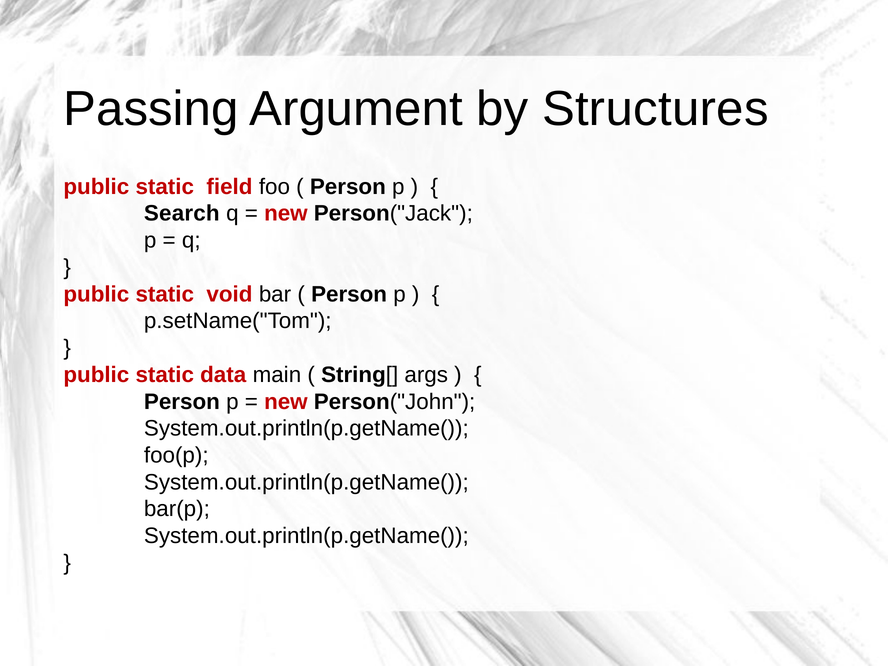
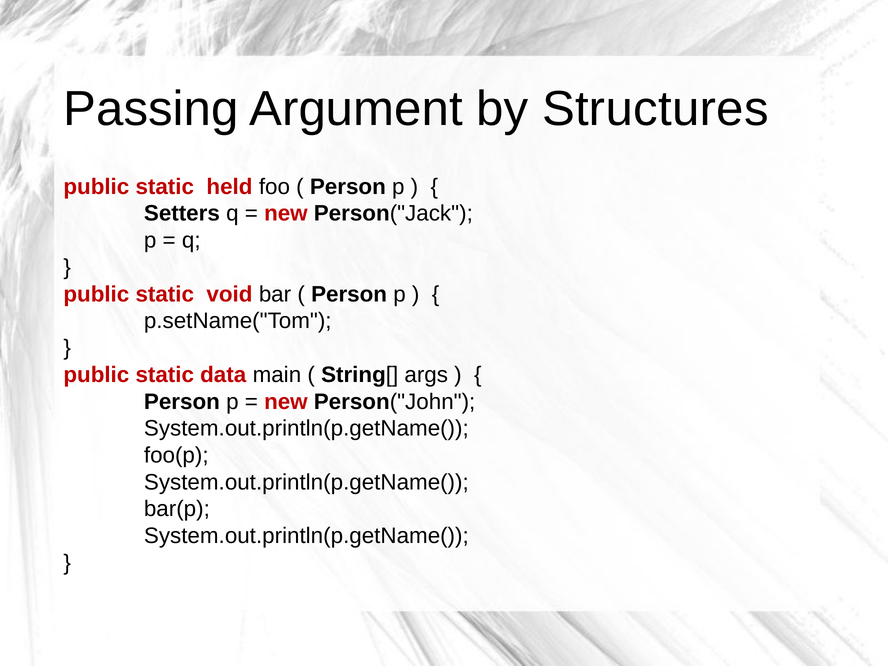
field: field -> held
Search: Search -> Setters
